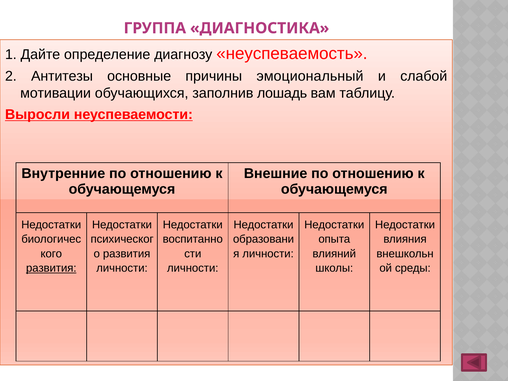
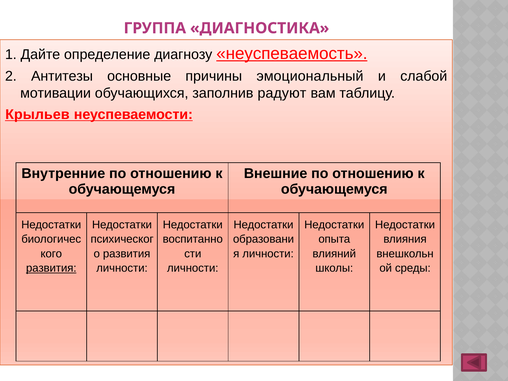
неуспеваемость underline: none -> present
лошадь: лошадь -> радуют
Выросли: Выросли -> Крыльев
